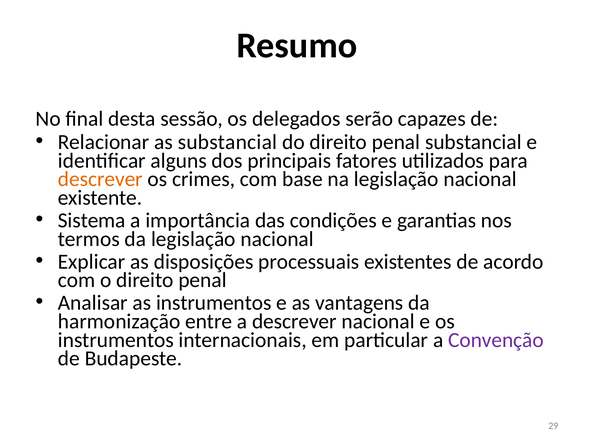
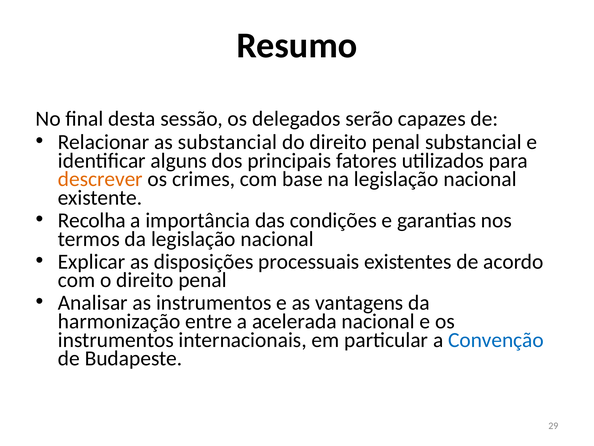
Sistema: Sistema -> Recolha
a descrever: descrever -> acelerada
Convenção colour: purple -> blue
